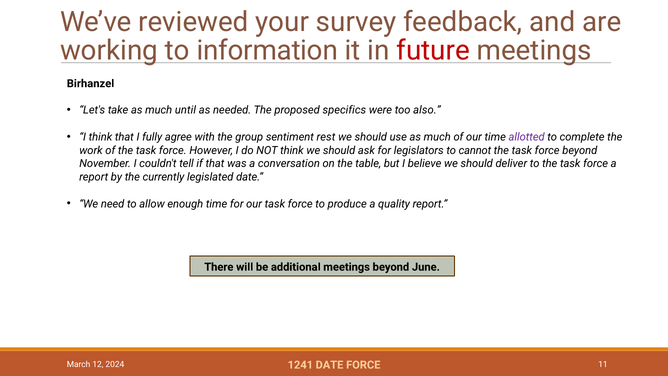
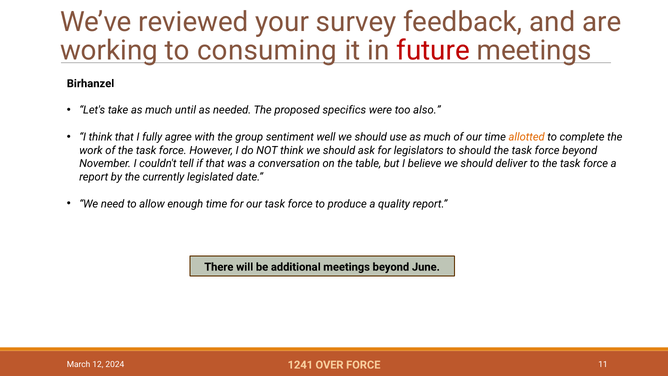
information: information -> consuming
rest: rest -> well
allotted colour: purple -> orange
to cannot: cannot -> should
1241 DATE: DATE -> OVER
